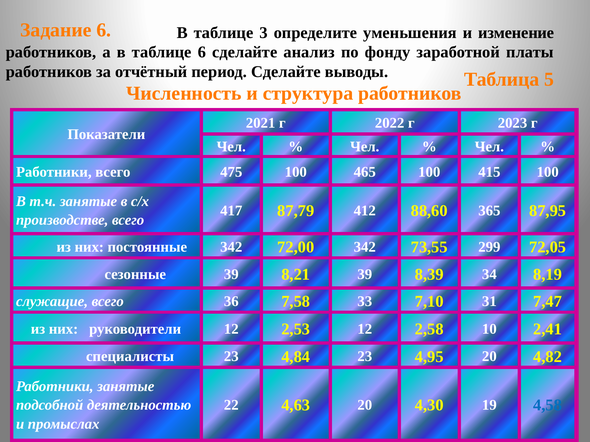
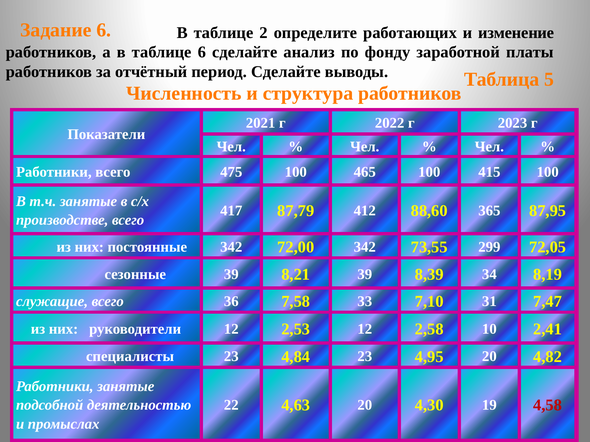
3: 3 -> 2
уменьшения: уменьшения -> работающих
4,58 colour: blue -> red
